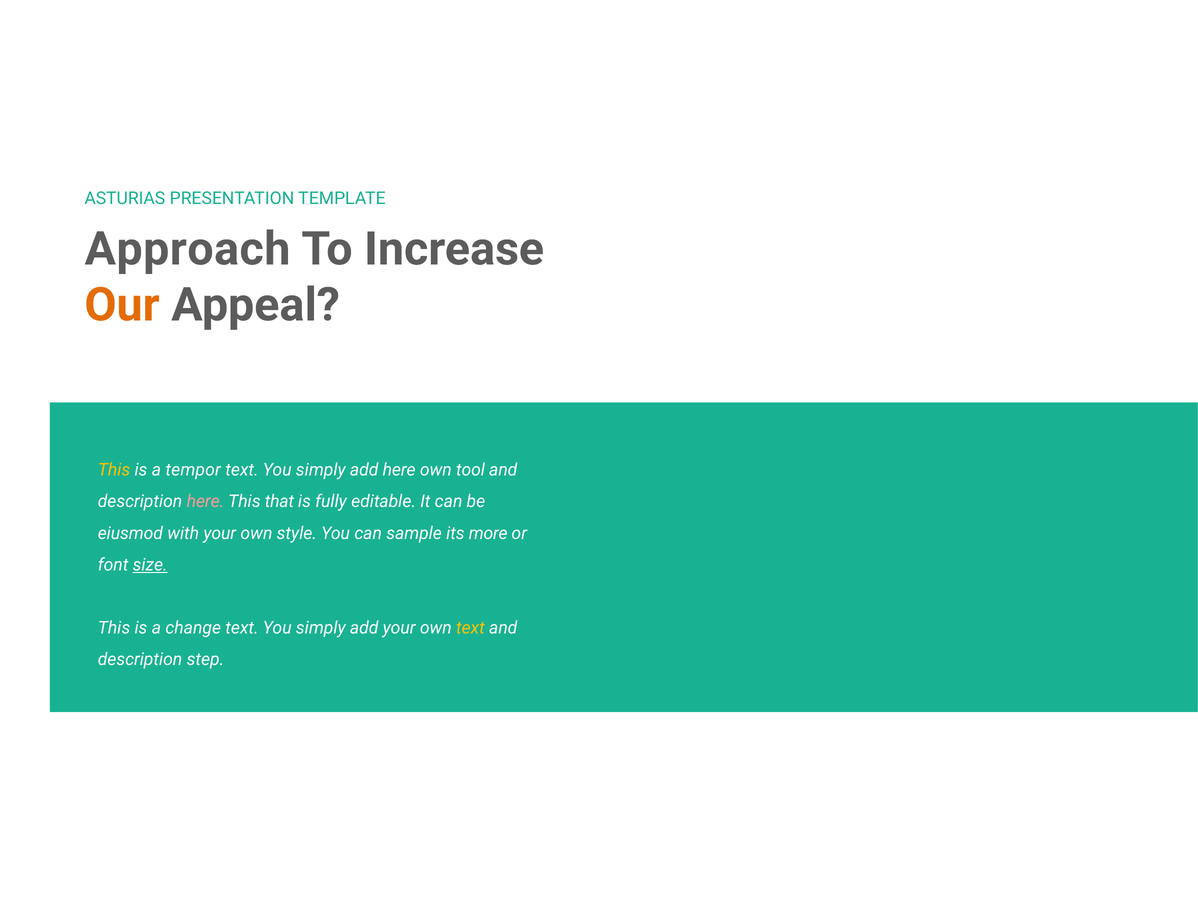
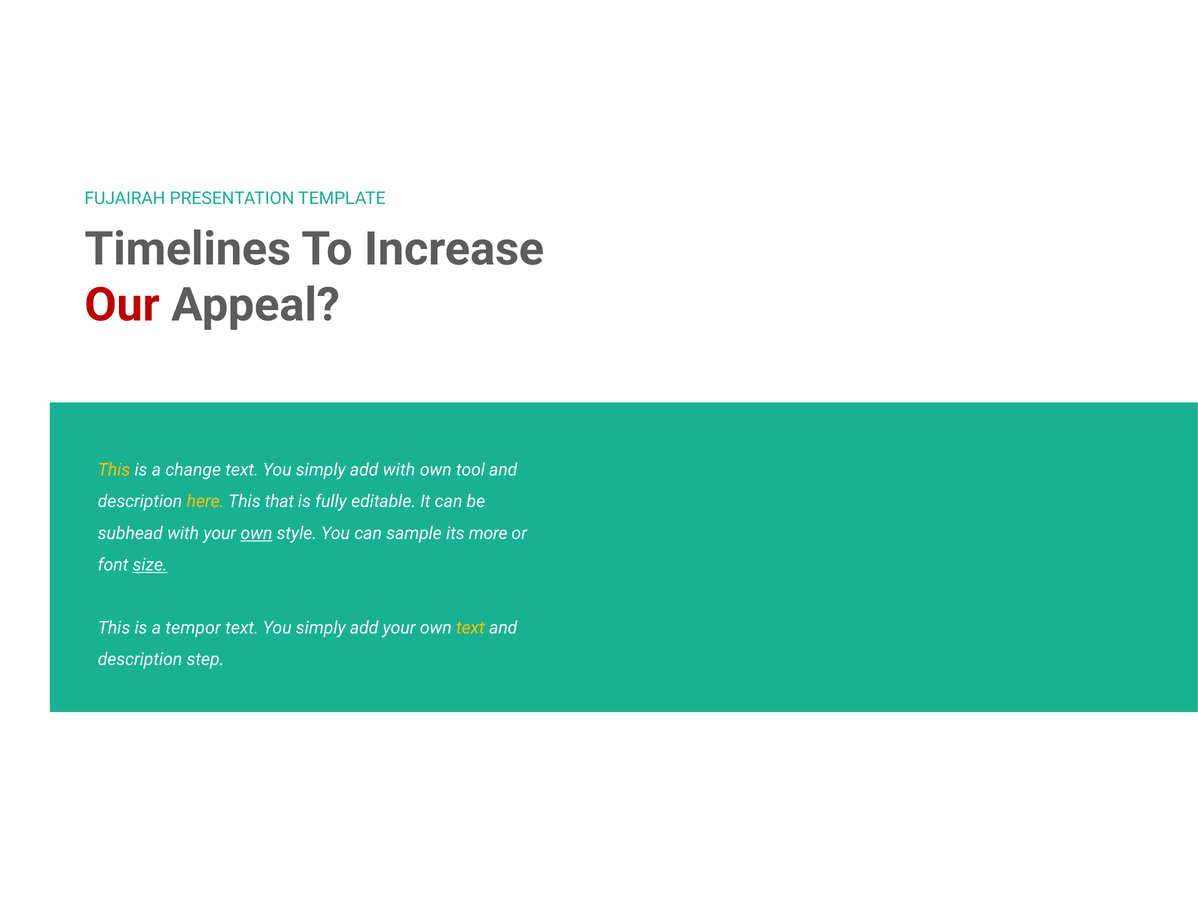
ASTURIAS: ASTURIAS -> FUJAIRAH
Approach: Approach -> Timelines
Our colour: orange -> red
tempor: tempor -> change
add here: here -> with
here at (205, 501) colour: pink -> yellow
eiusmod: eiusmod -> subhead
own at (256, 533) underline: none -> present
change: change -> tempor
